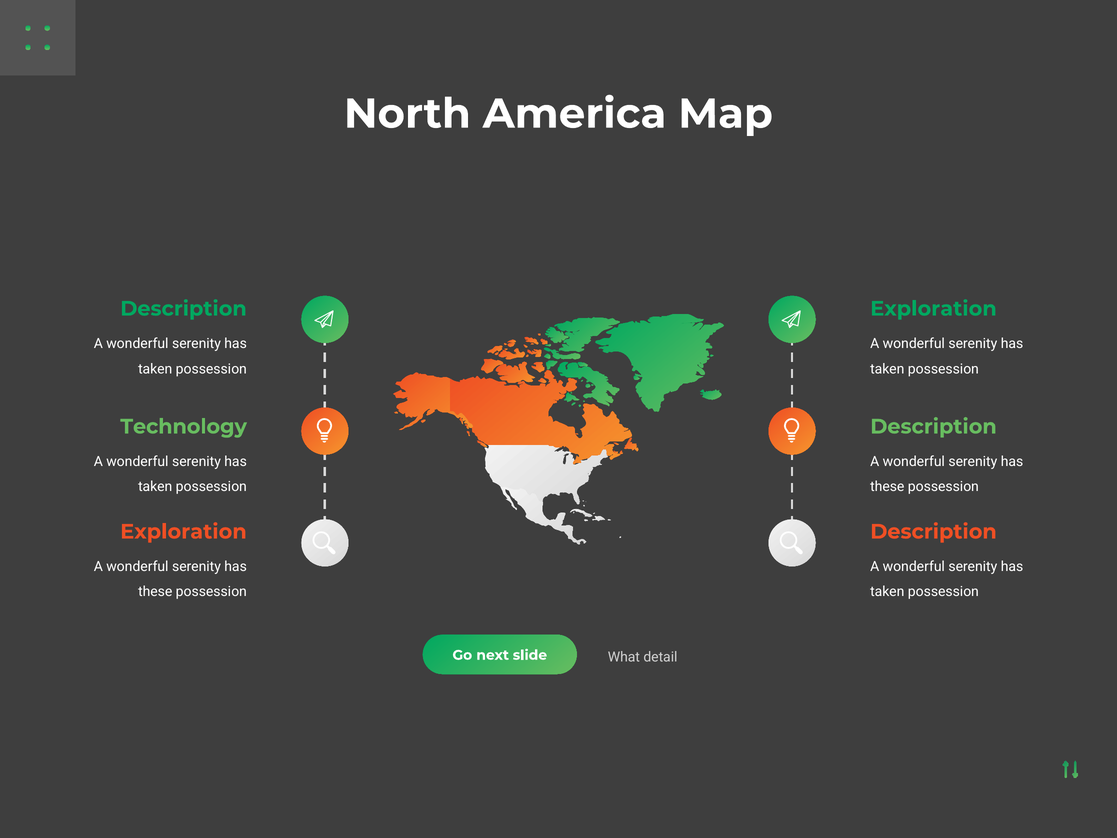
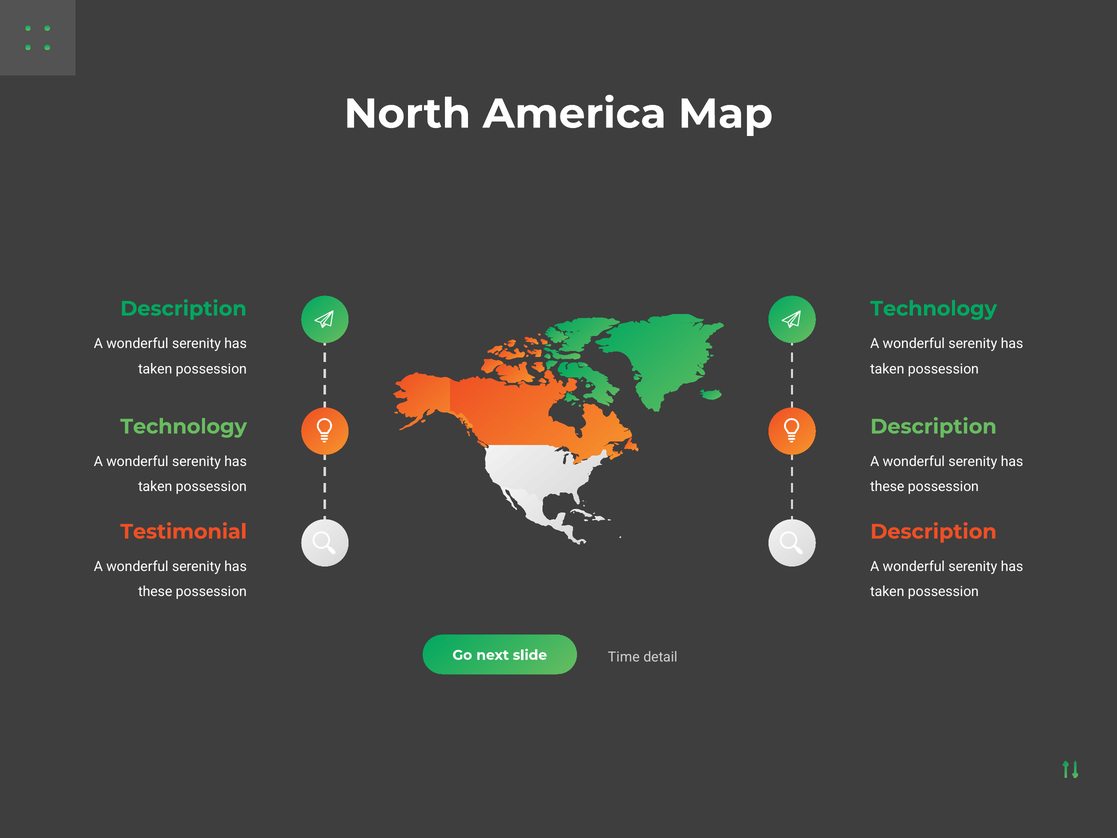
Exploration at (934, 309): Exploration -> Technology
Exploration at (183, 532): Exploration -> Testimonial
What: What -> Time
